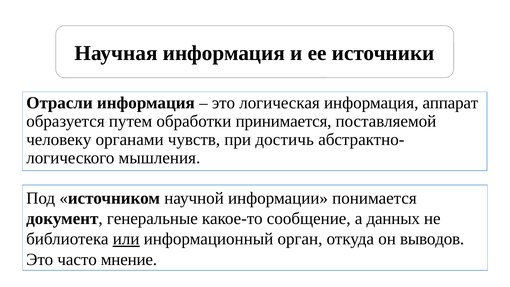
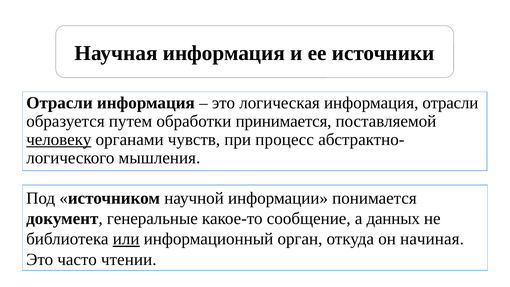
информация аппарат: аппарат -> отрасли
человеку underline: none -> present
достичь: достичь -> процесс
выводов: выводов -> начиная
мнение: мнение -> чтении
